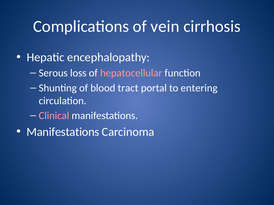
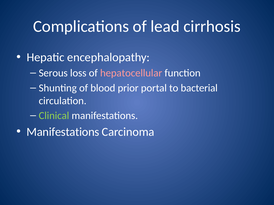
vein: vein -> lead
tract: tract -> prior
entering: entering -> bacterial
Clinical colour: pink -> light green
